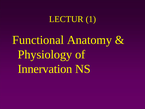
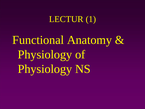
Innervation at (45, 69): Innervation -> Physiology
